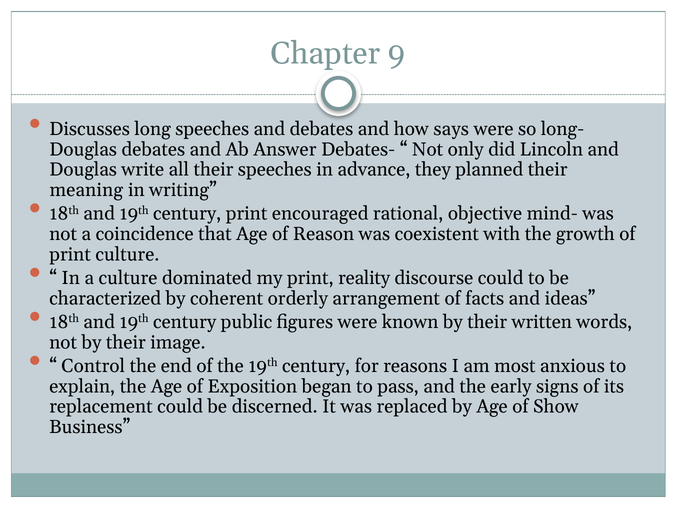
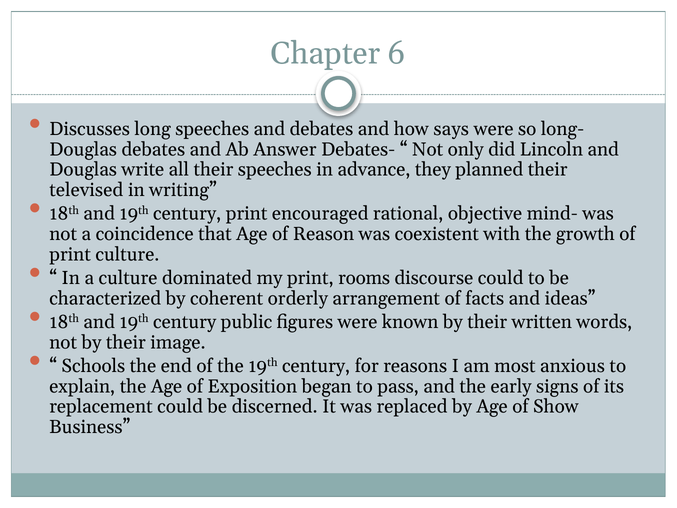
9: 9 -> 6
meaning: meaning -> televised
reality: reality -> rooms
Control: Control -> Schools
